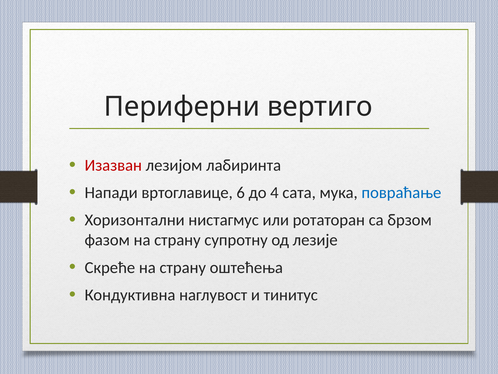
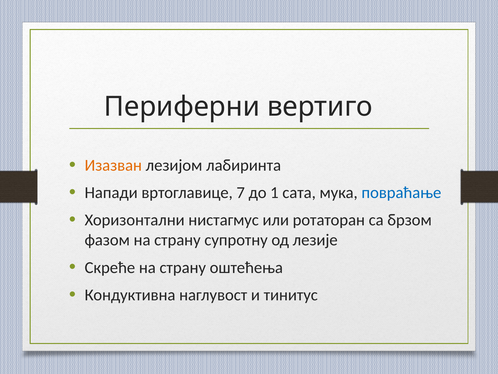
Изазван colour: red -> orange
6: 6 -> 7
4: 4 -> 1
